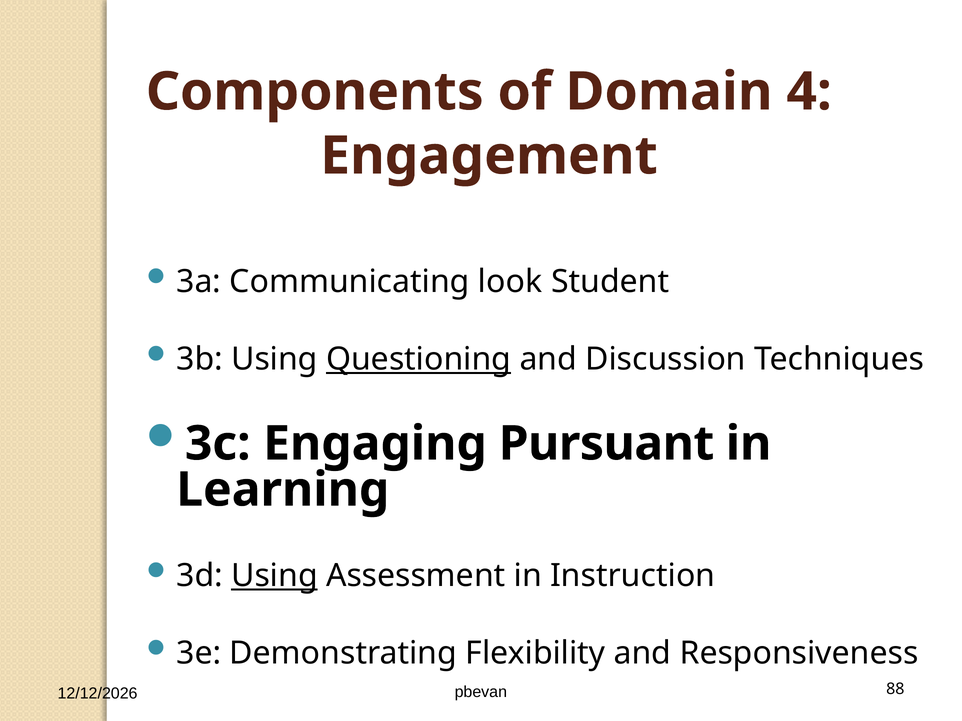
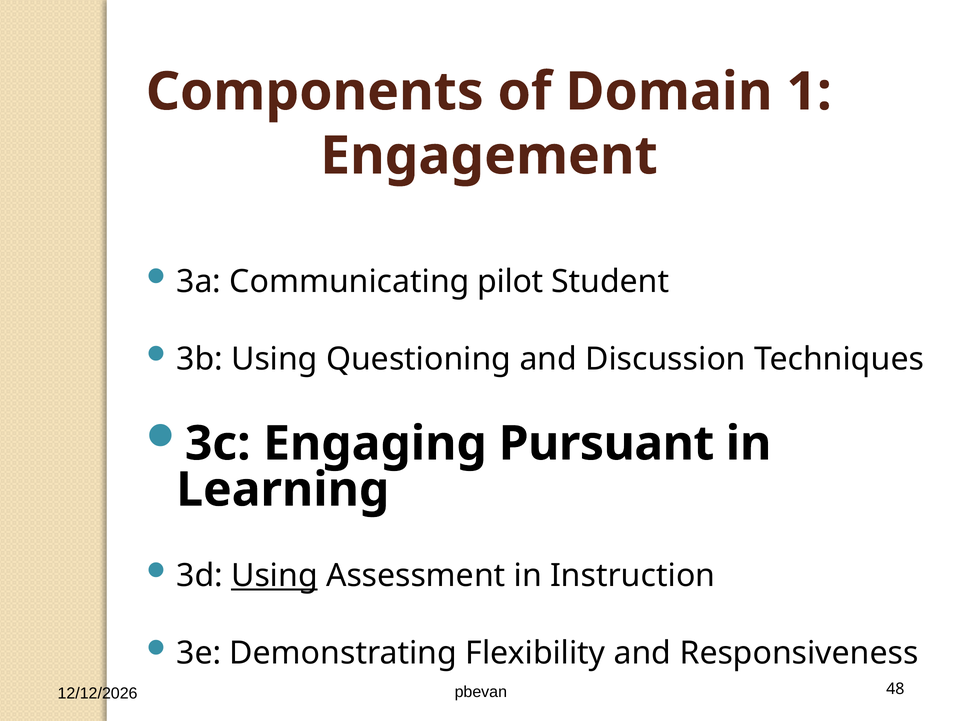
4: 4 -> 1
look: look -> pilot
Questioning underline: present -> none
88: 88 -> 48
